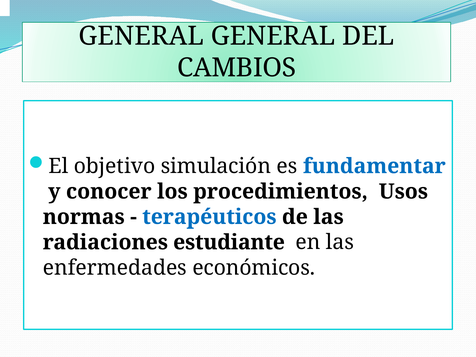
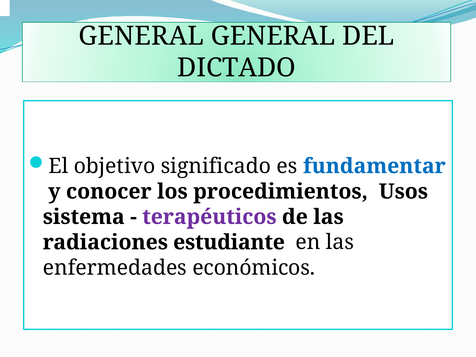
CAMBIOS: CAMBIOS -> DICTADO
simulación: simulación -> significado
normas: normas -> sistema
terapéuticos colour: blue -> purple
